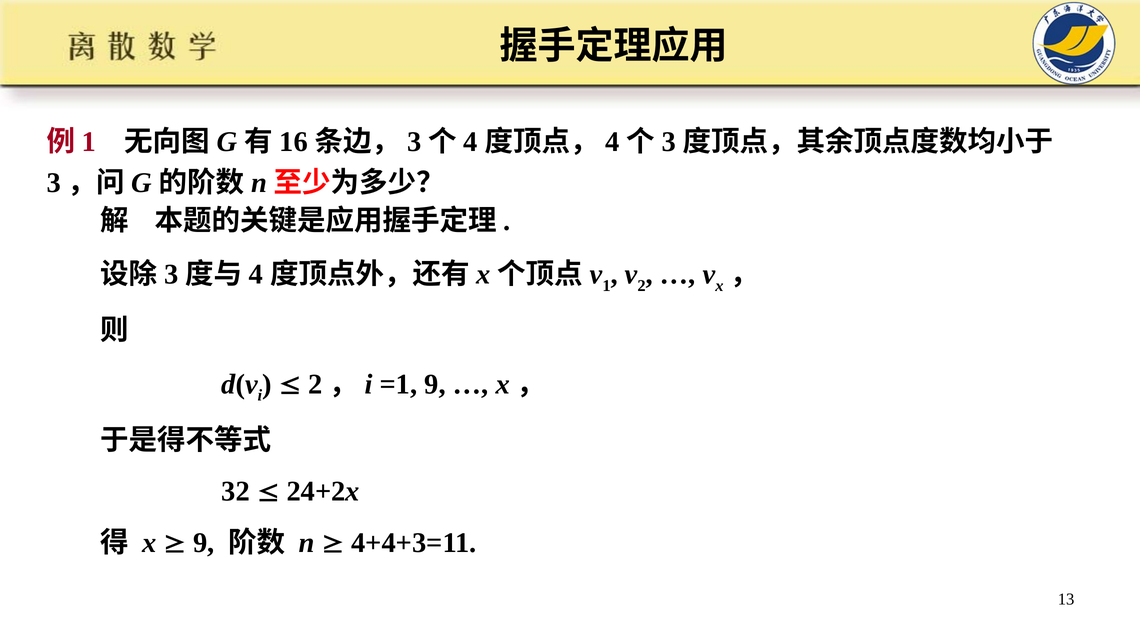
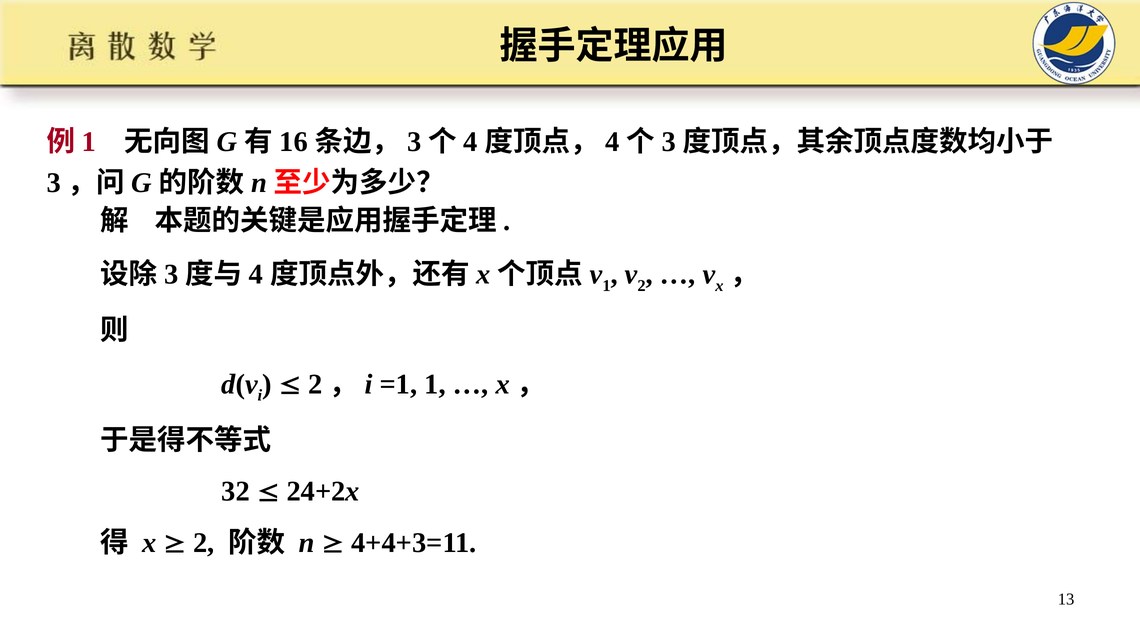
=1 9: 9 -> 1
9 at (204, 543): 9 -> 2
